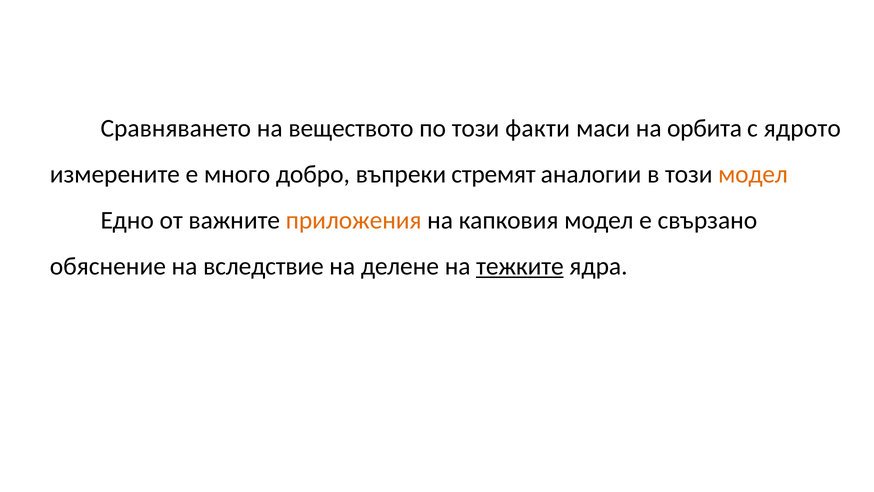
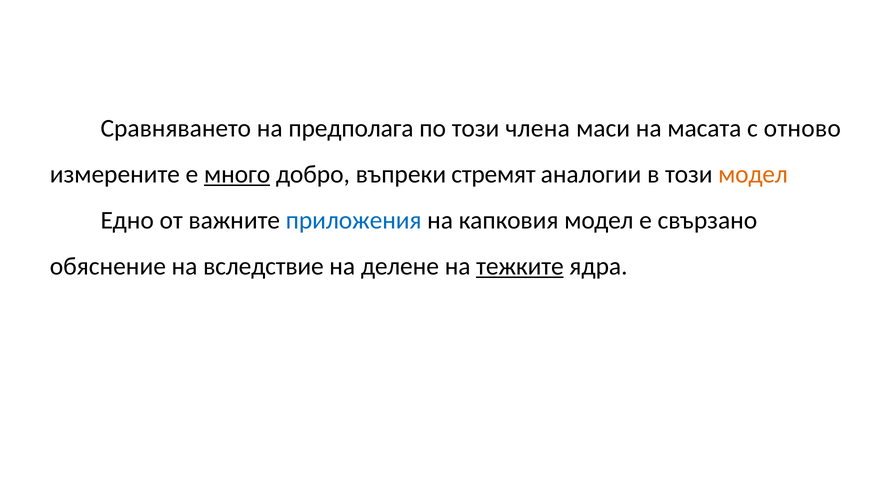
веществото: веществото -> предполага
факти: факти -> члена
орбита: орбита -> масата
ядрото: ядрото -> отново
много underline: none -> present
приложения colour: orange -> blue
